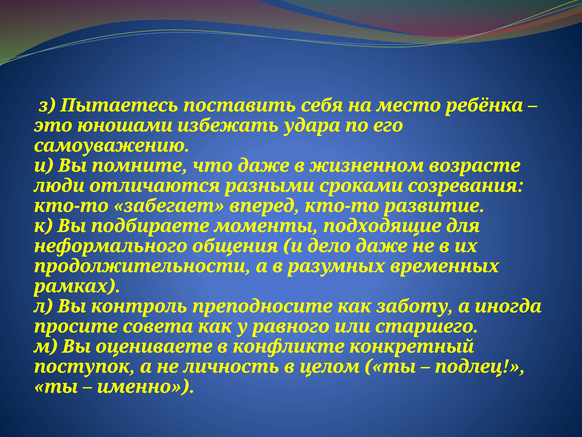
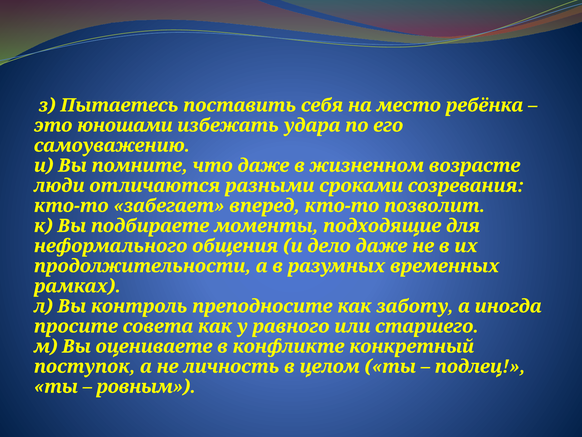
развитие: развитие -> позволит
именно: именно -> ровным
